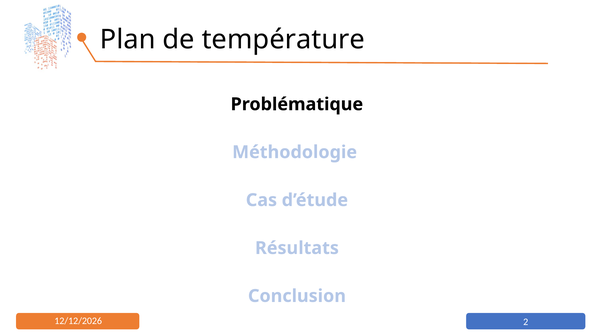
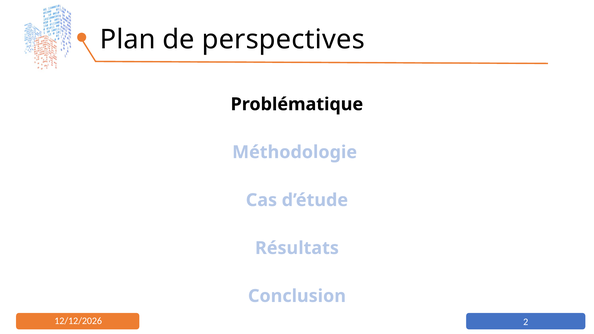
température: température -> perspectives
